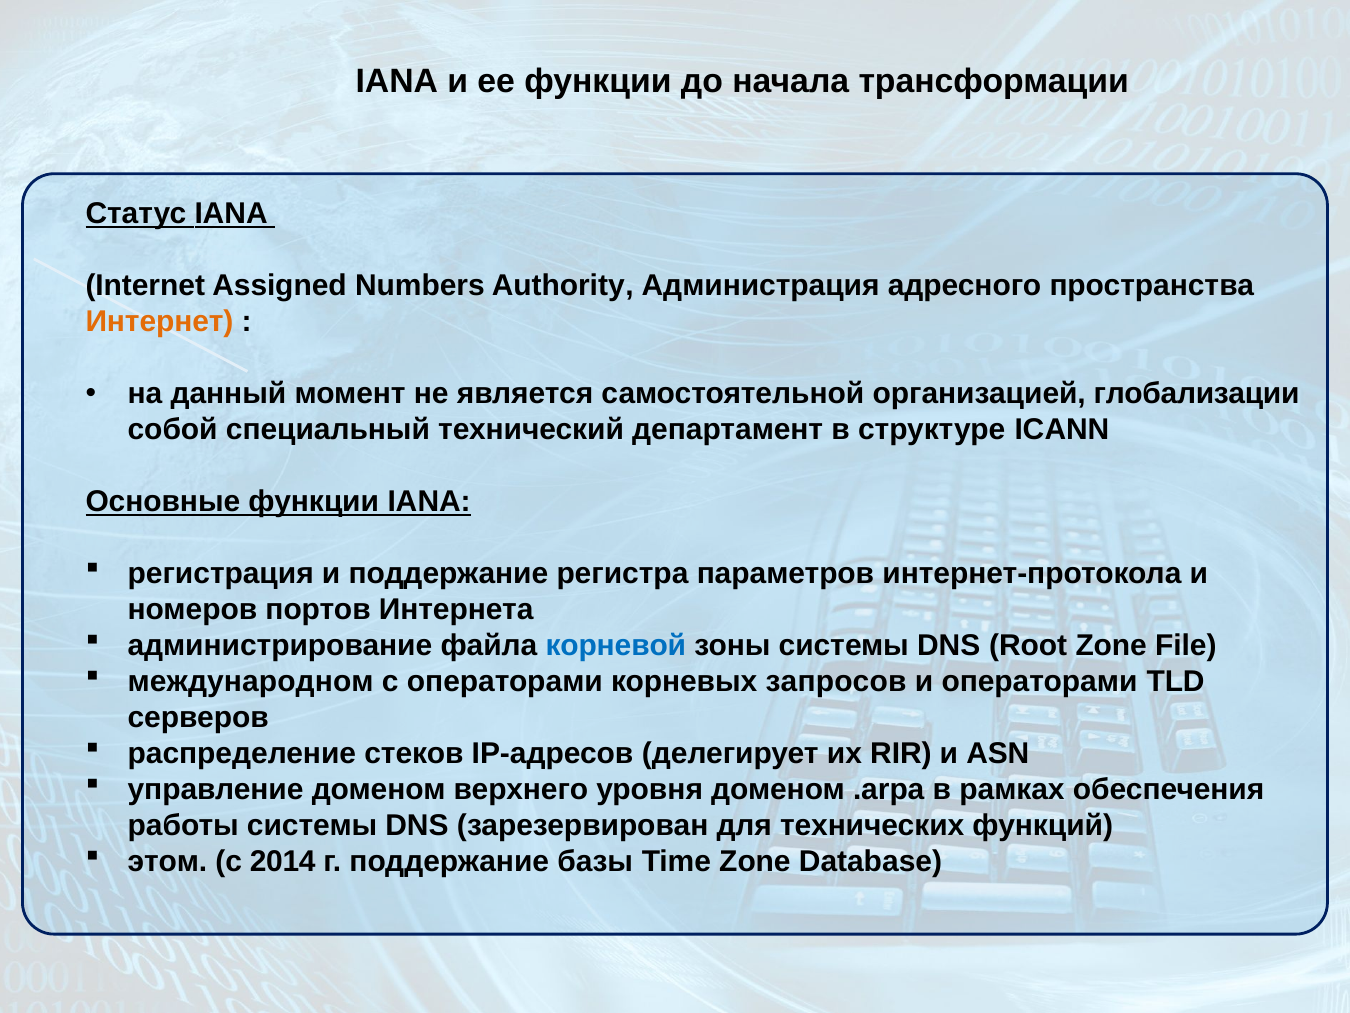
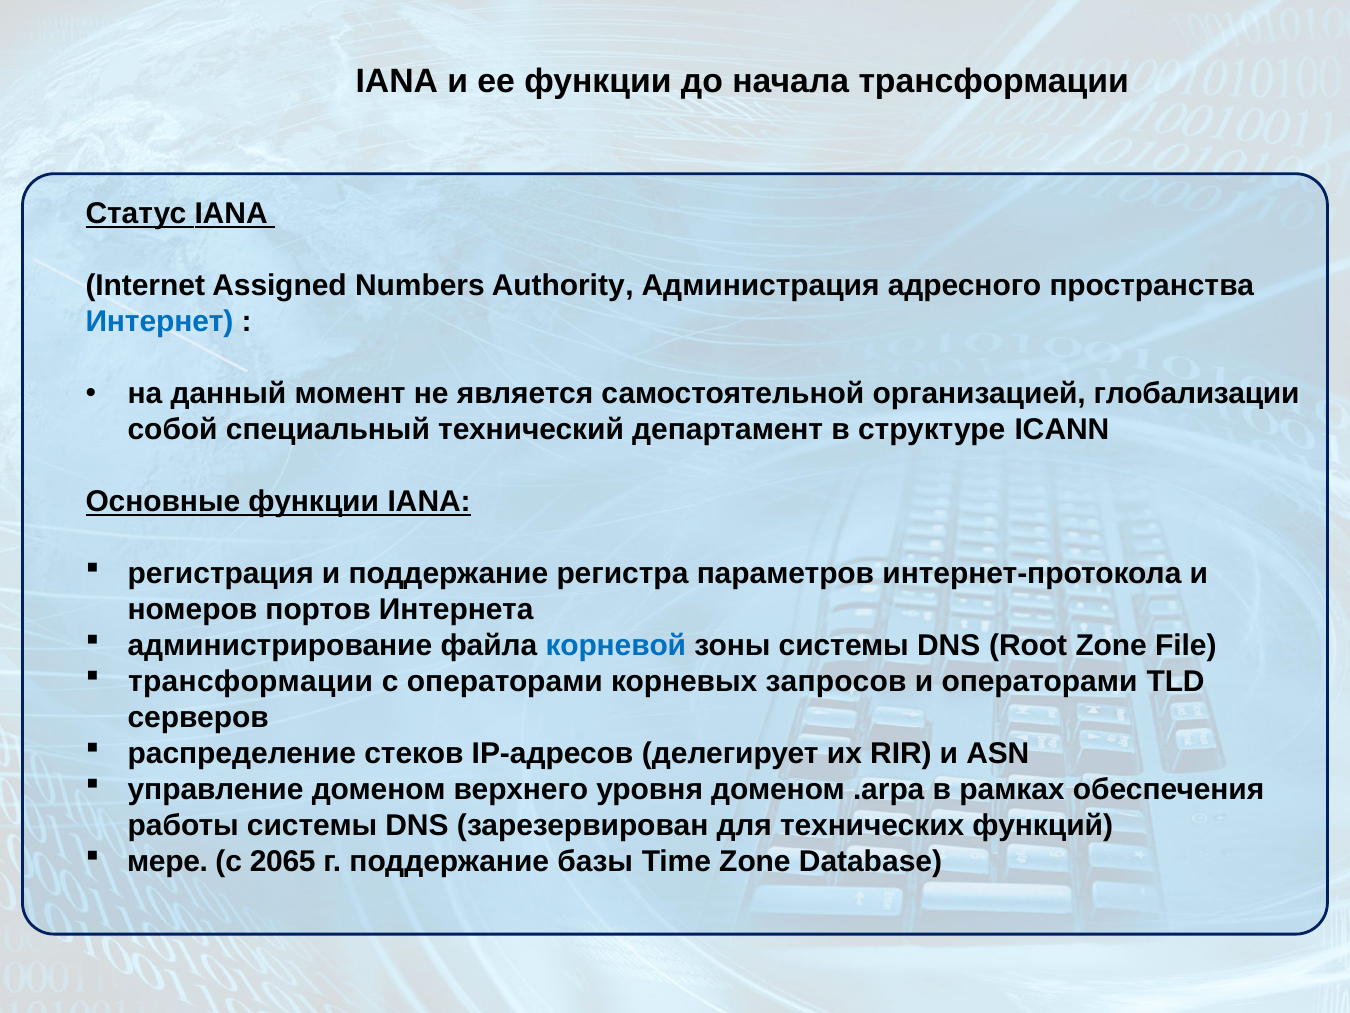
Интернет colour: orange -> blue
международном at (251, 682): международном -> трансформации
этом: этом -> мере
2014: 2014 -> 2065
